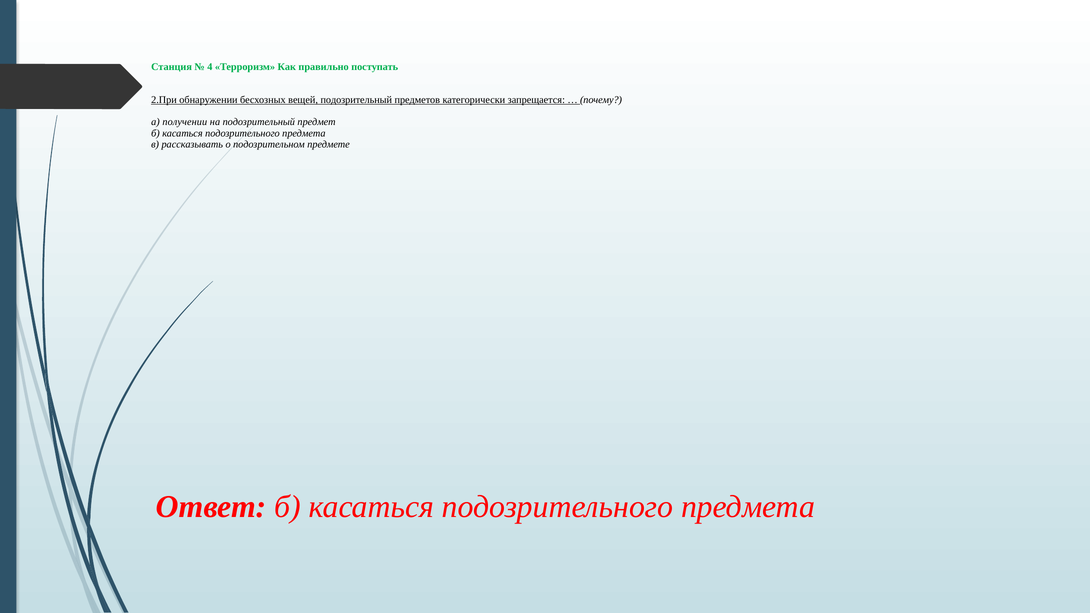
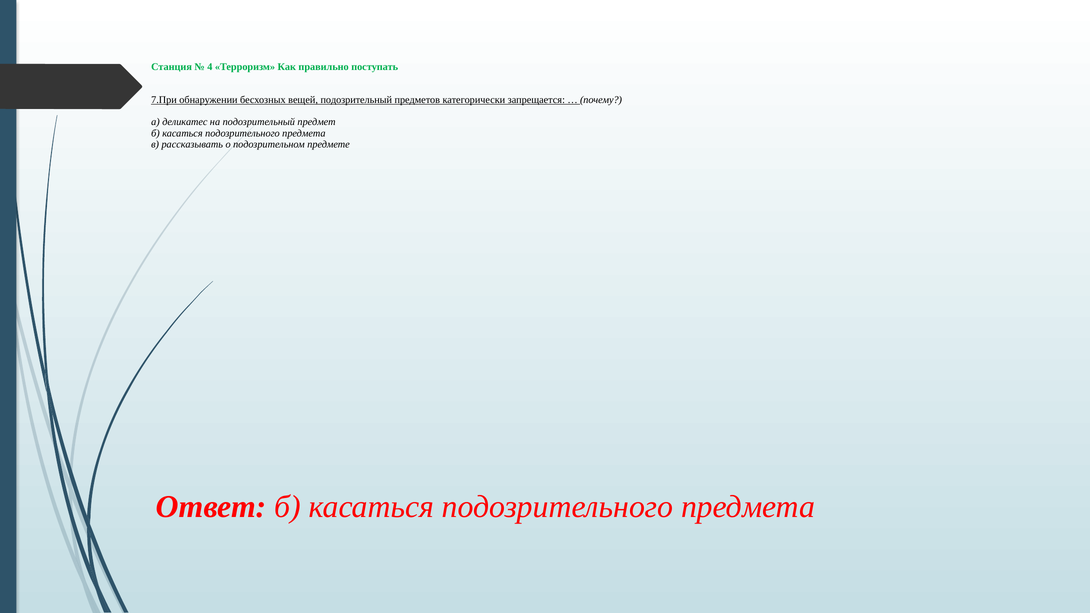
2.При: 2.При -> 7.При
получении: получении -> деликатес
